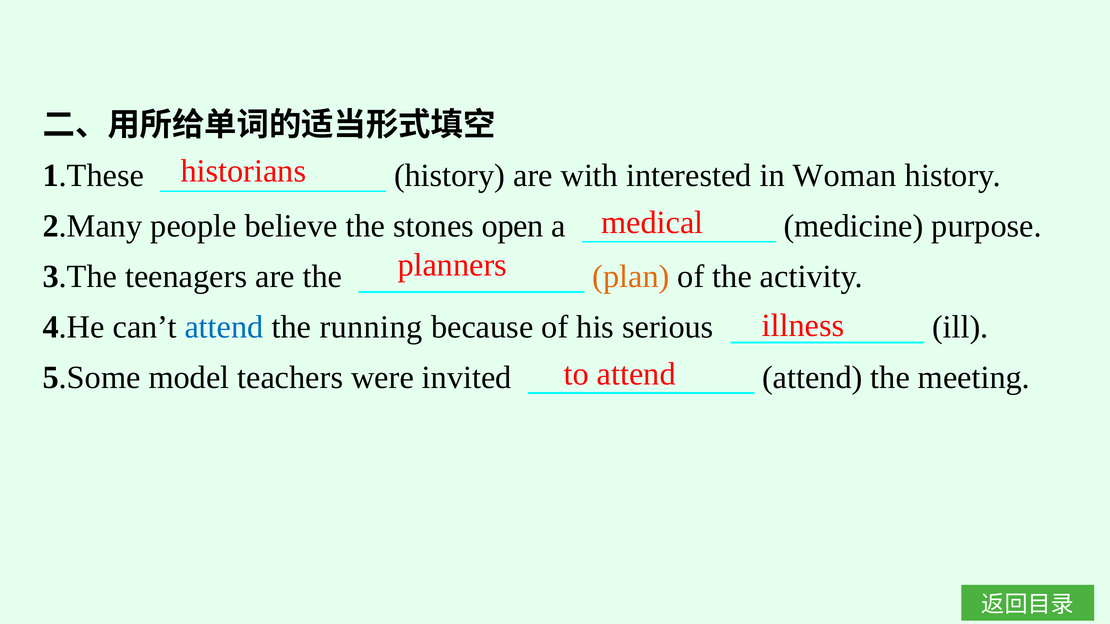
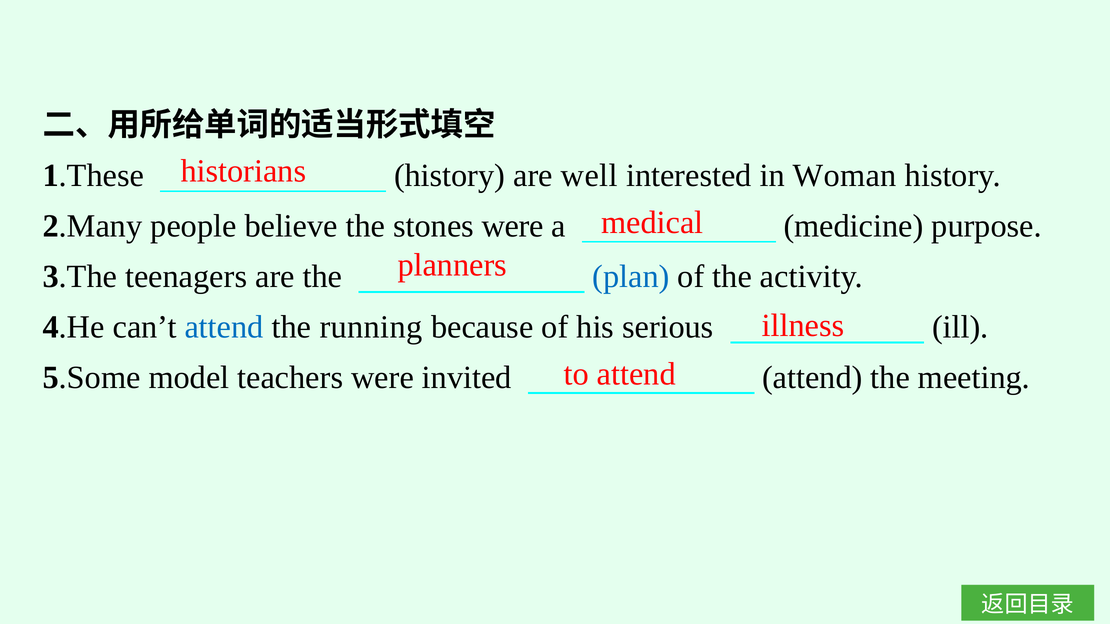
with: with -> well
stones open: open -> were
plan colour: orange -> blue
